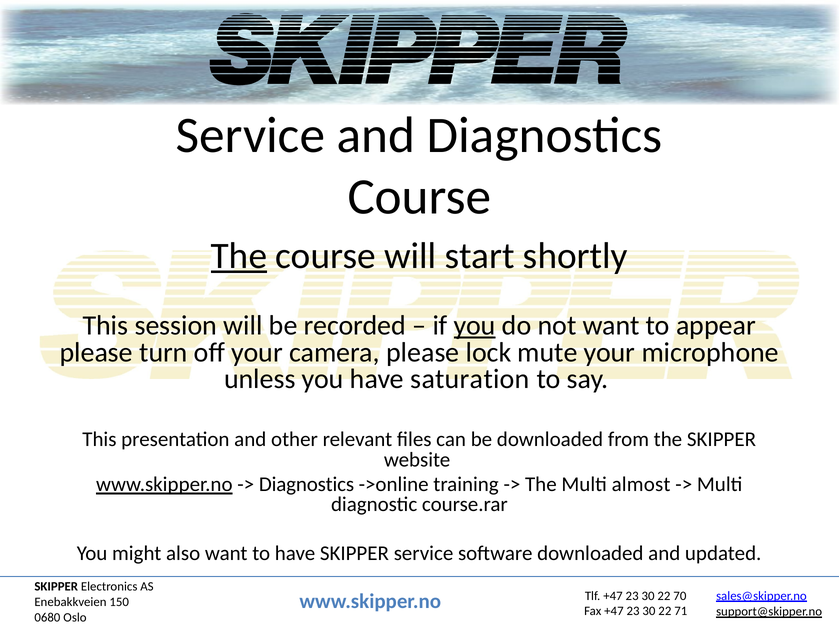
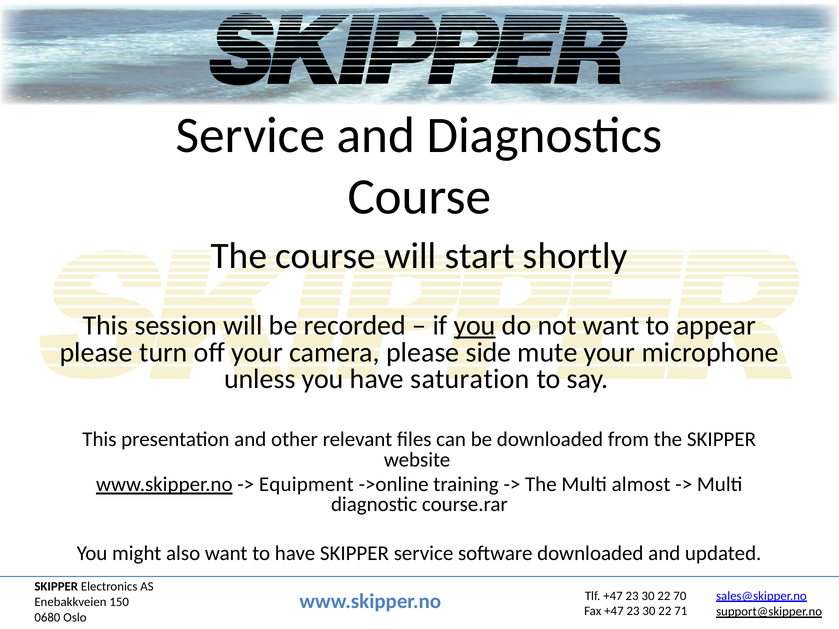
The at (239, 256) underline: present -> none
lock: lock -> side
Diagnostics at (307, 484): Diagnostics -> Equipment
